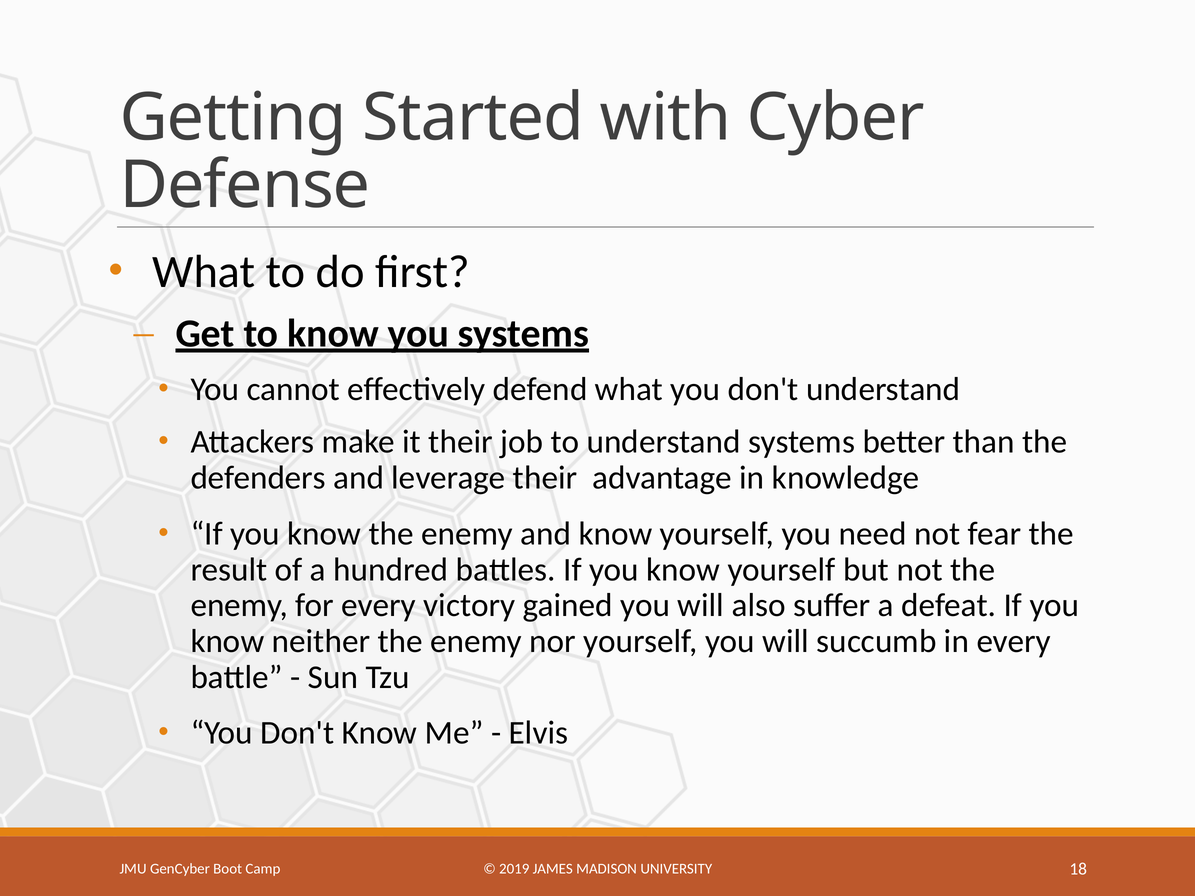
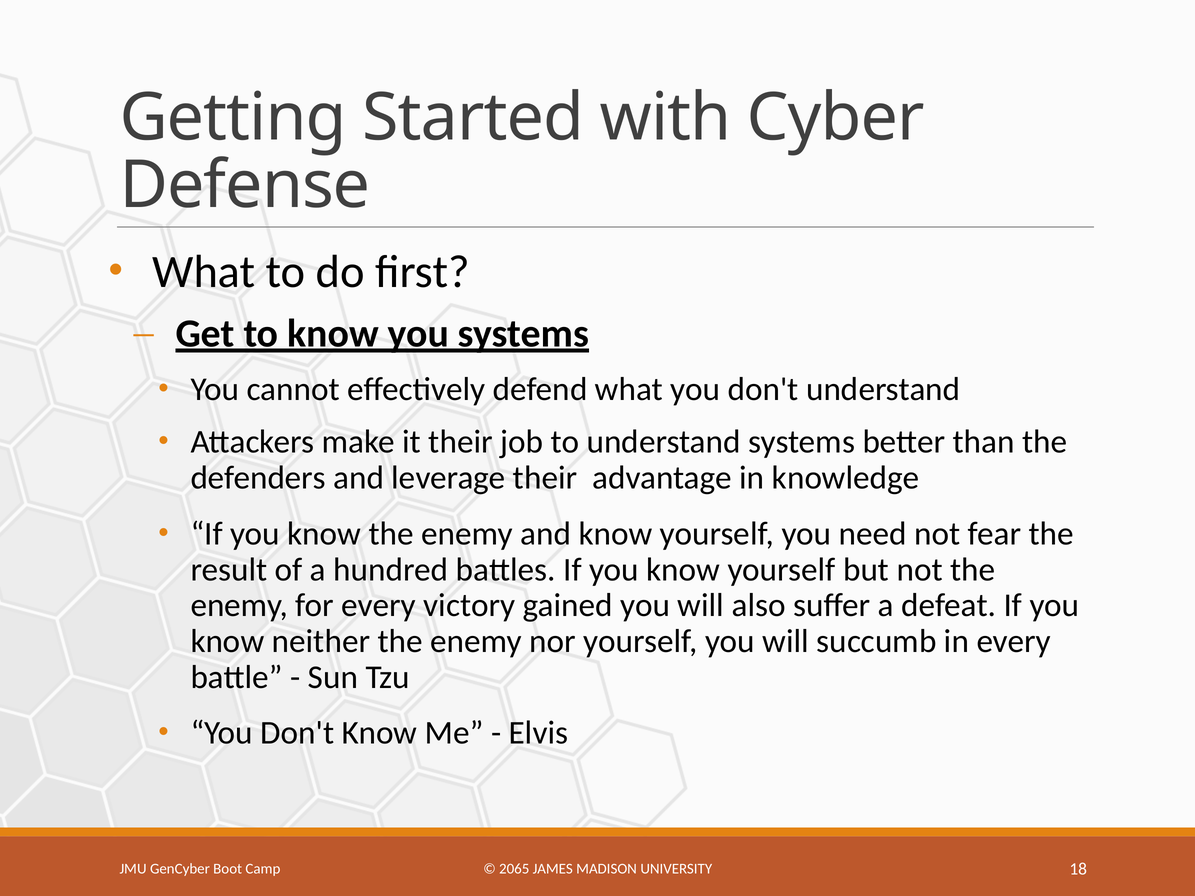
2019: 2019 -> 2065
